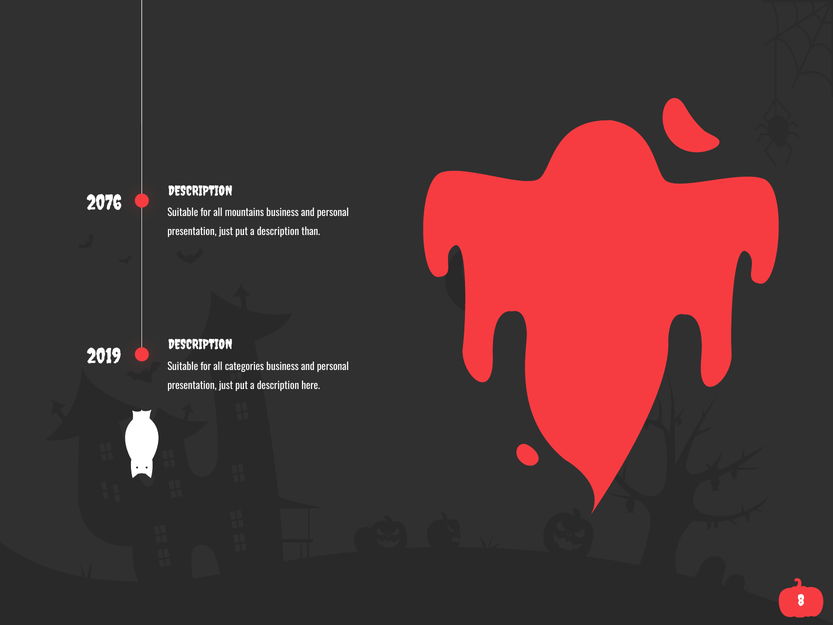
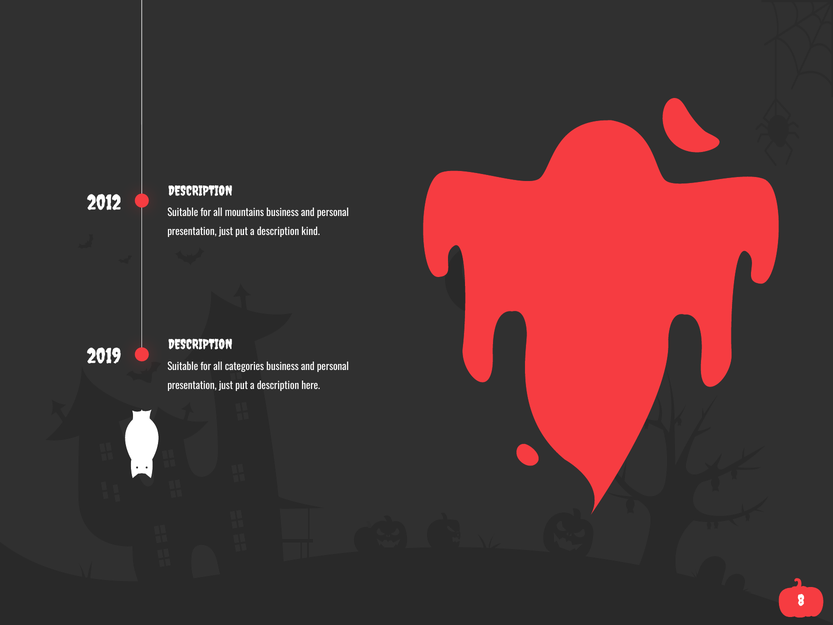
2076: 2076 -> 2012
than: than -> kind
